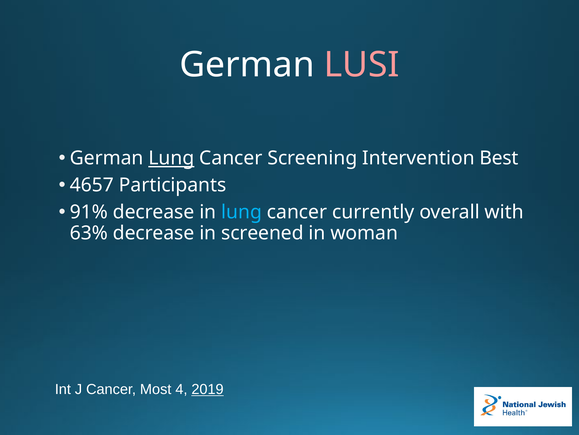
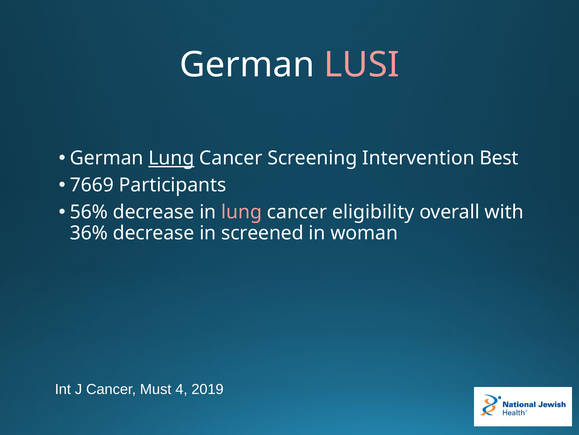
4657: 4657 -> 7669
91%: 91% -> 56%
lung at (242, 212) colour: light blue -> pink
currently: currently -> eligibility
63%: 63% -> 36%
Most: Most -> Must
2019 underline: present -> none
